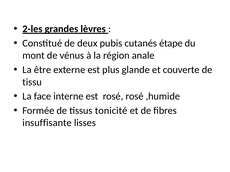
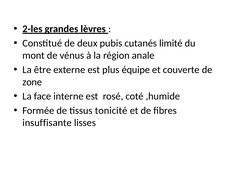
étape: étape -> limité
glande: glande -> équipe
tissu: tissu -> zone
rosé rosé: rosé -> coté
